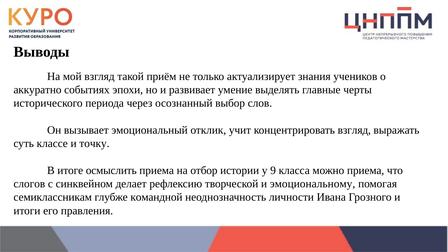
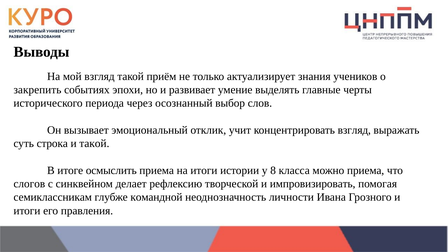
аккуратно: аккуратно -> закрепить
классе: классе -> строка
и точку: точку -> такой
на отбор: отбор -> итоги
9: 9 -> 8
эмоциональному: эмоциональному -> импровизировать
